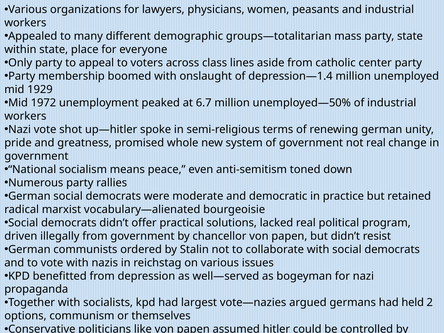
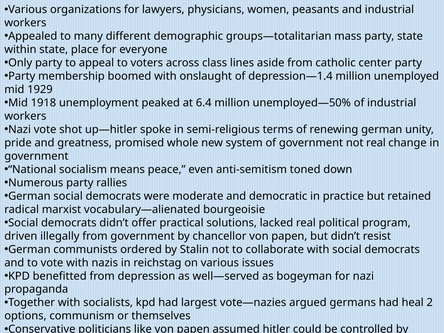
1972: 1972 -> 1918
6.7: 6.7 -> 6.4
held: held -> heal
